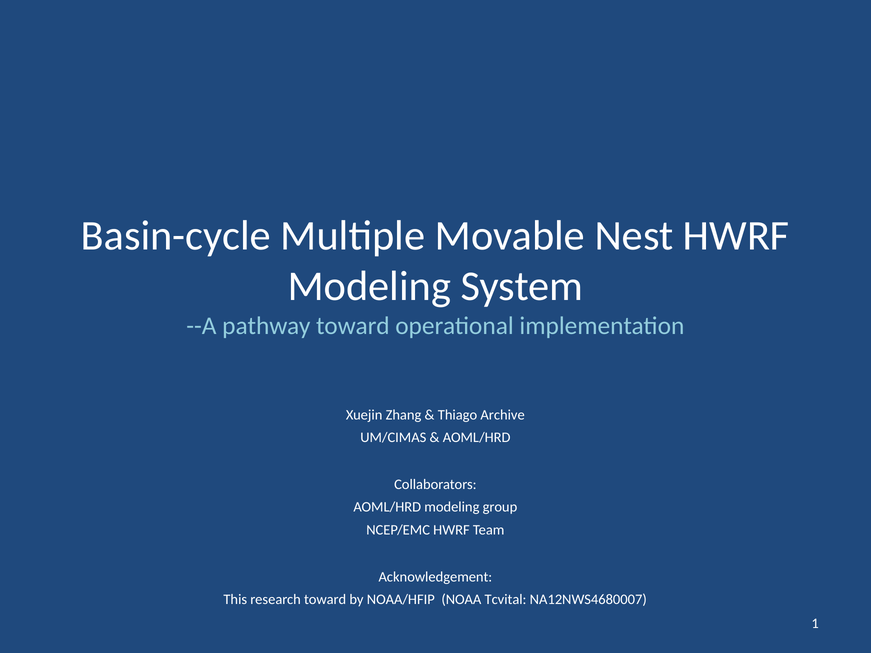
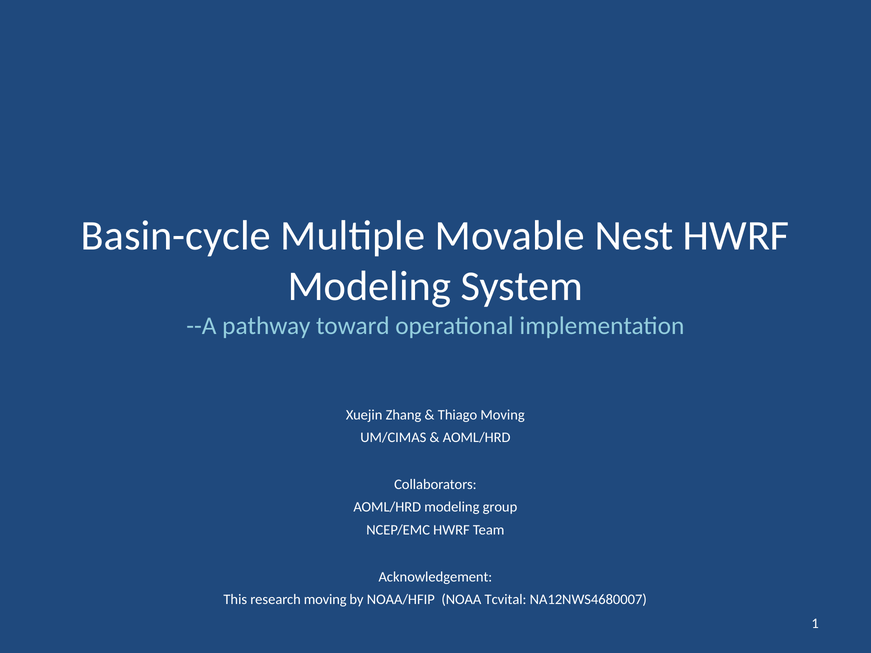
Thiago Archive: Archive -> Moving
research toward: toward -> moving
